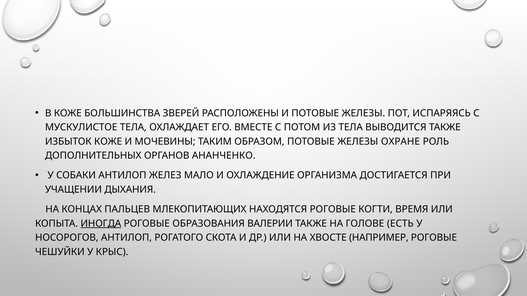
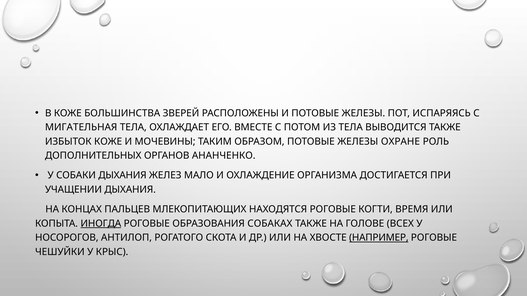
МУСКУЛИСТОЕ: МУСКУЛИСТОЕ -> МИГАТЕЛЬНАЯ
СОБАКИ АНТИЛОП: АНТИЛОП -> ДЫХАНИЯ
ВАЛЕРИИ: ВАЛЕРИИ -> СОБАКАХ
ЕСТЬ: ЕСТЬ -> ВСЕХ
НАПРИМЕР underline: none -> present
